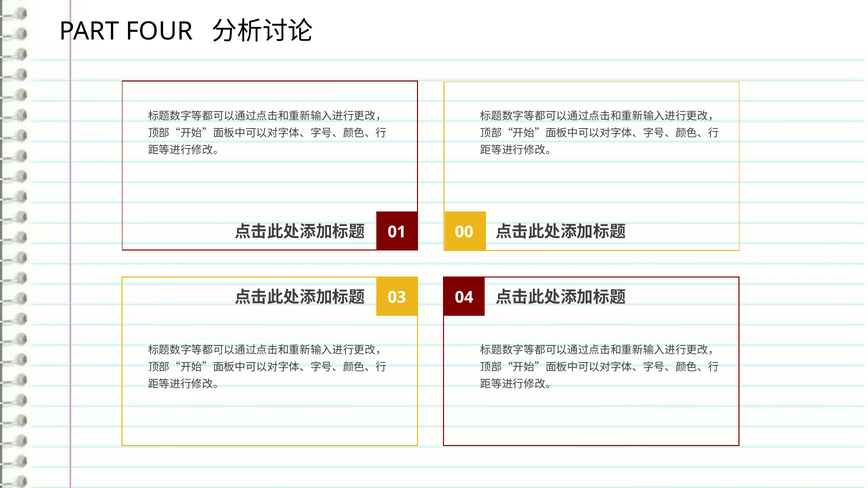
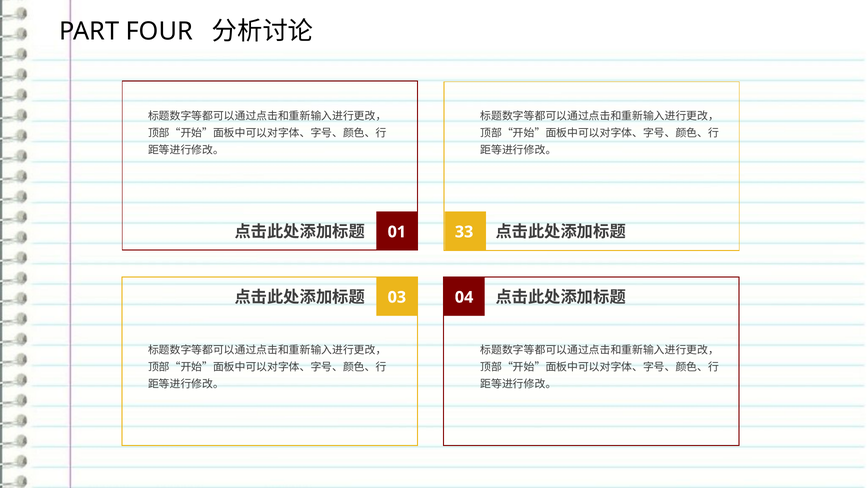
00: 00 -> 33
